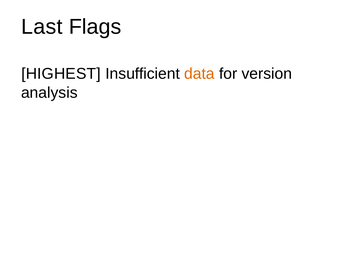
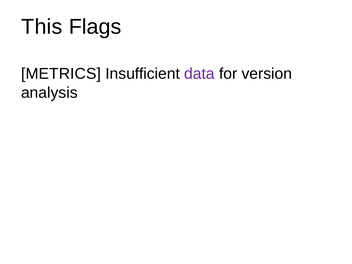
Last: Last -> This
HIGHEST: HIGHEST -> METRICS
data colour: orange -> purple
